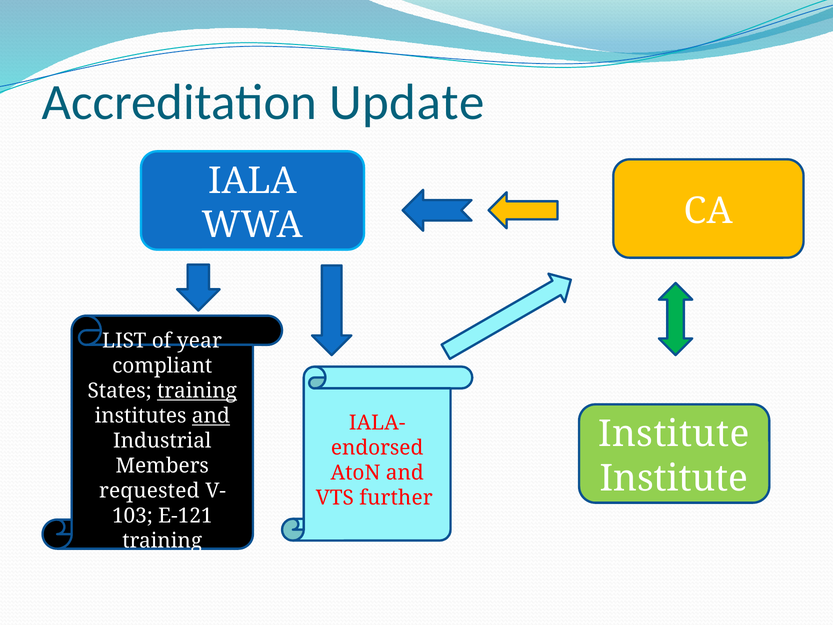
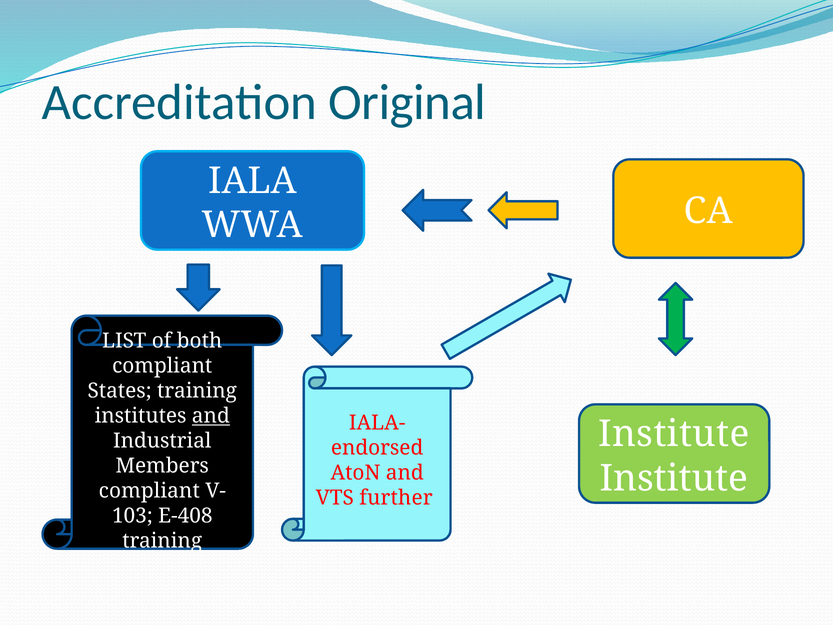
Update: Update -> Original
year: year -> both
training at (197, 391) underline: present -> none
requested at (149, 491): requested -> compliant
E-121: E-121 -> E-408
